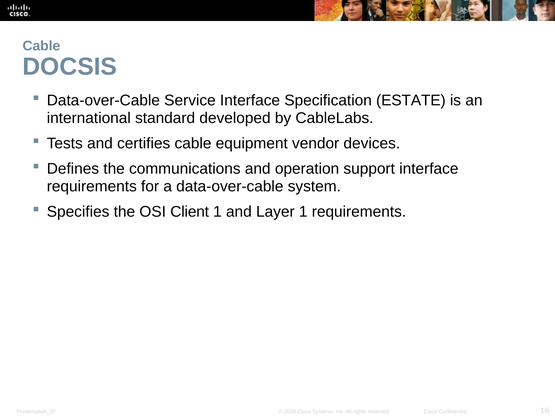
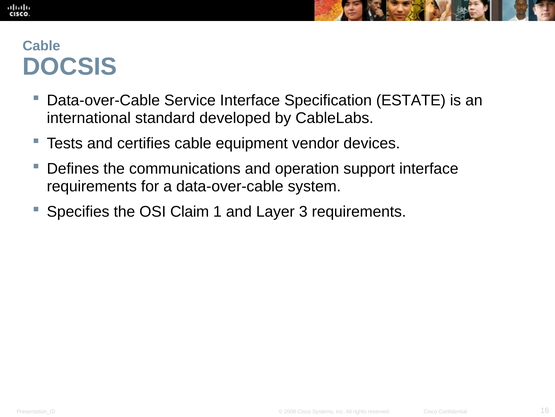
Client: Client -> Claim
Layer 1: 1 -> 3
